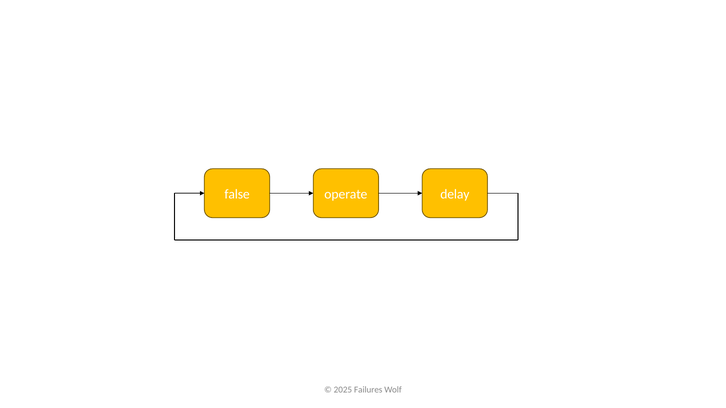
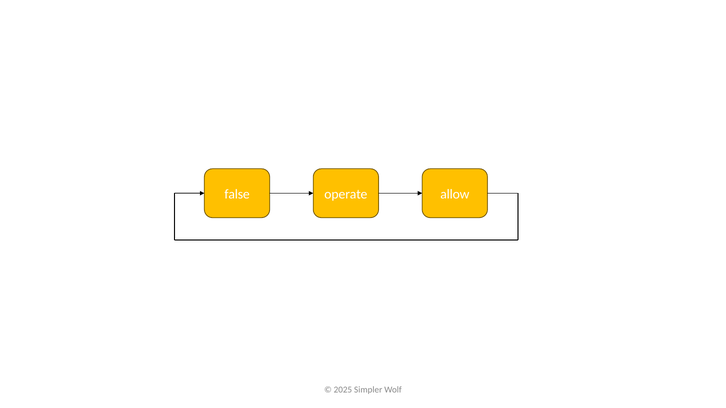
delay: delay -> allow
Failures: Failures -> Simpler
